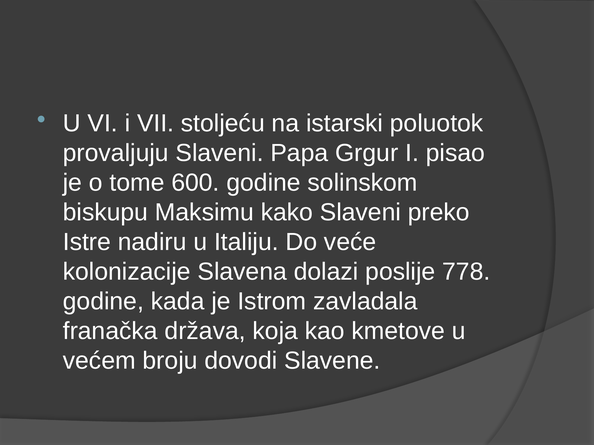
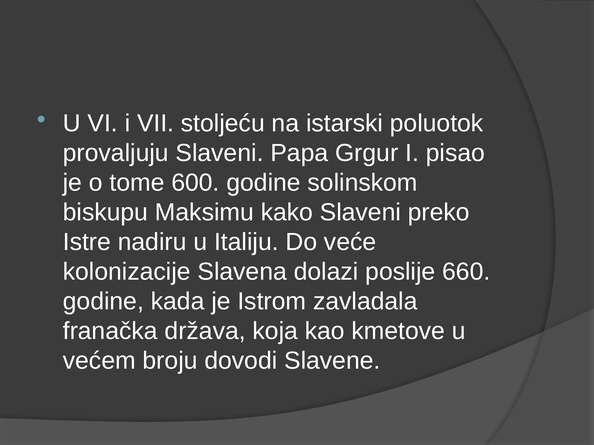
778: 778 -> 660
